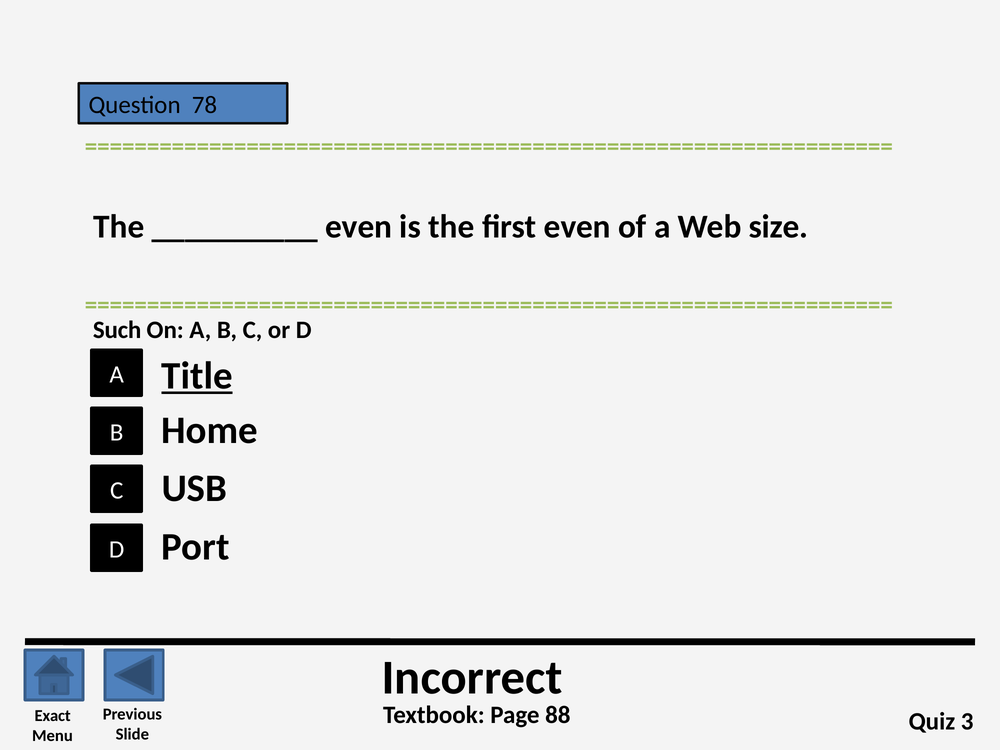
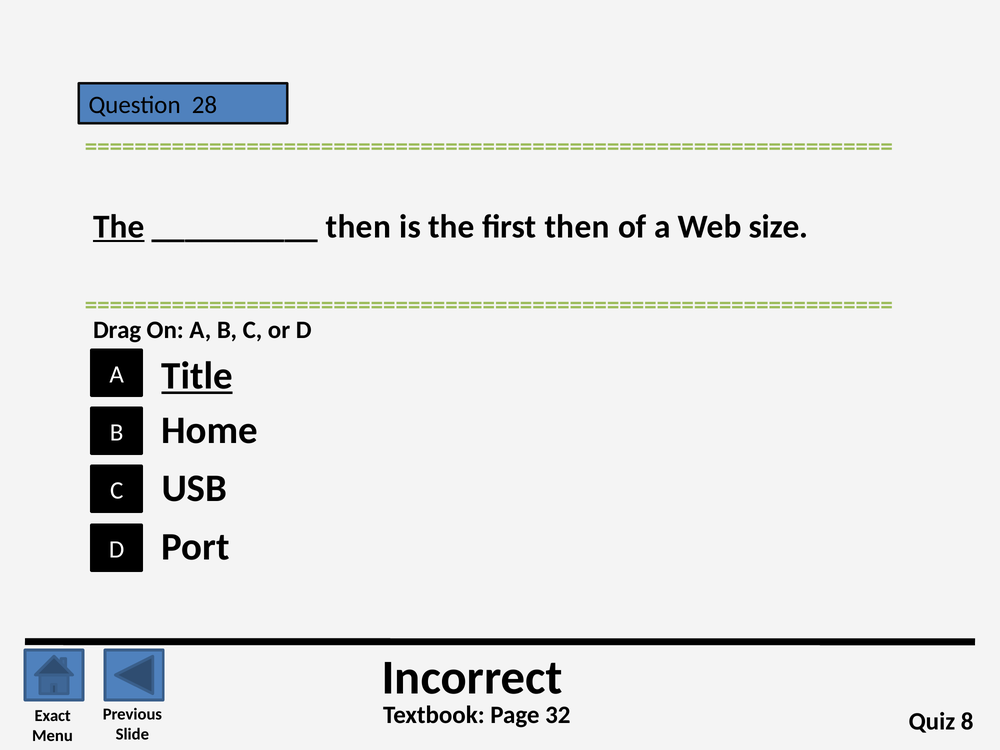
78: 78 -> 28
The at (119, 227) underline: none -> present
even at (359, 227): even -> then
first even: even -> then
Such: Such -> Drag
88: 88 -> 32
3: 3 -> 8
